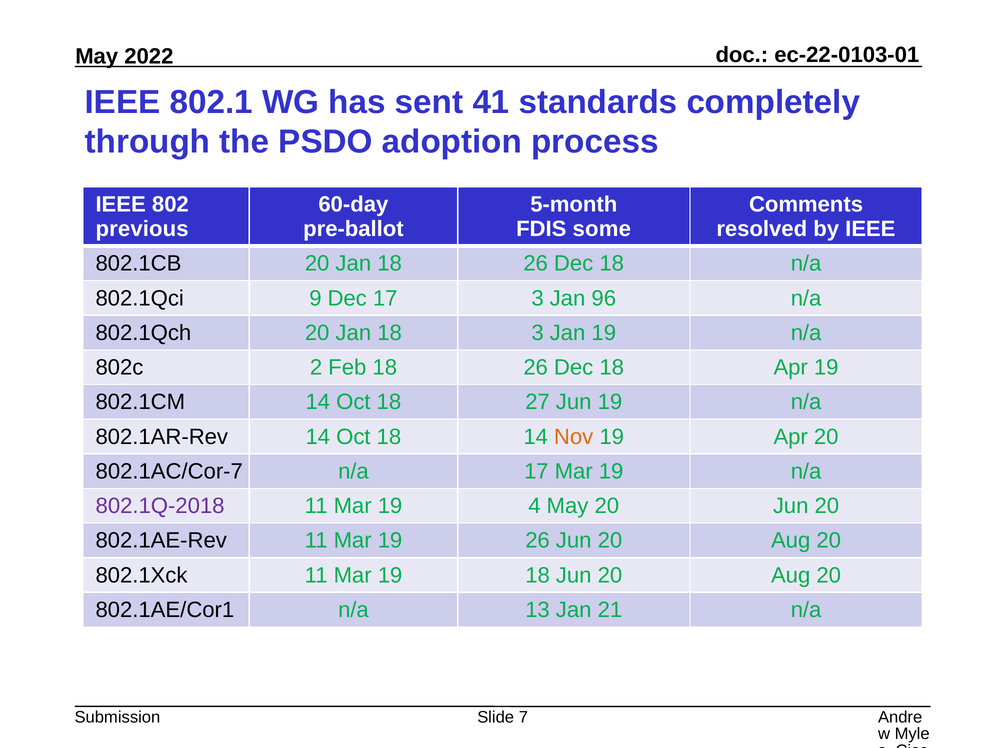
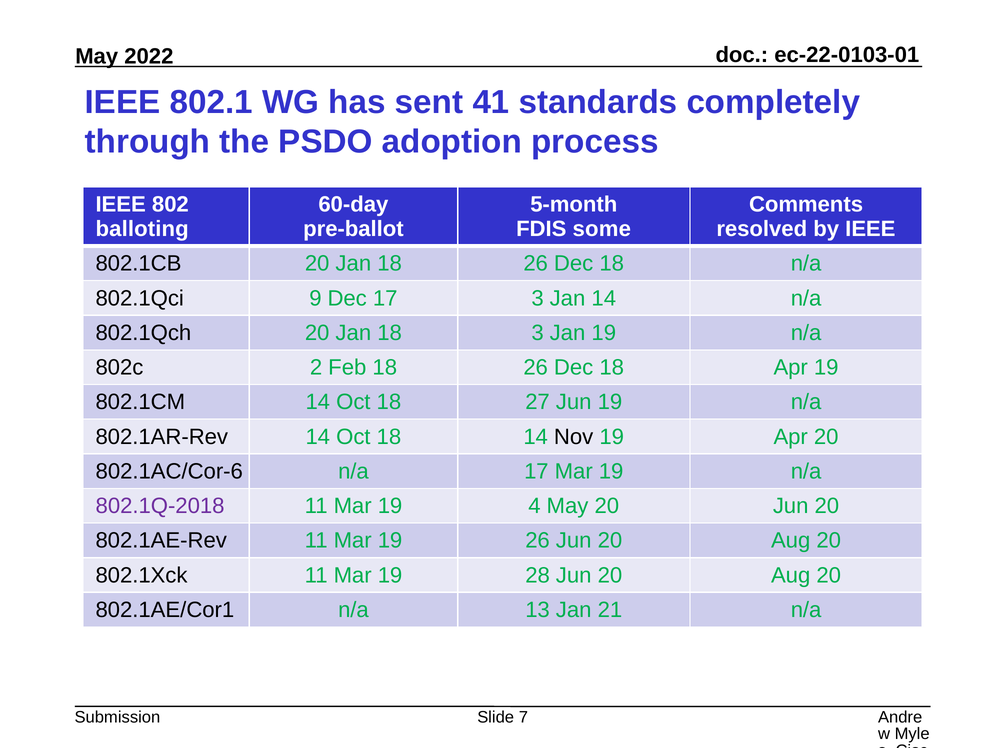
previous: previous -> balloting
Jan 96: 96 -> 14
Nov colour: orange -> black
802.1AC/Cor-7: 802.1AC/Cor-7 -> 802.1AC/Cor-6
19 18: 18 -> 28
